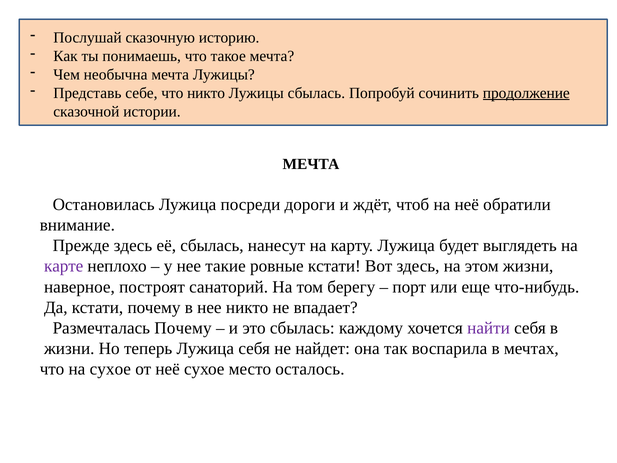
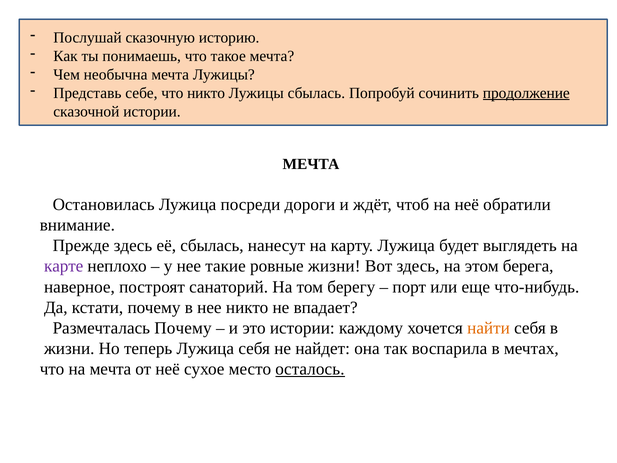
ровные кстати: кстати -> жизни
этом жизни: жизни -> берега
это сбылась: сбылась -> истории
найти colour: purple -> orange
на сухое: сухое -> мечта
осталось underline: none -> present
